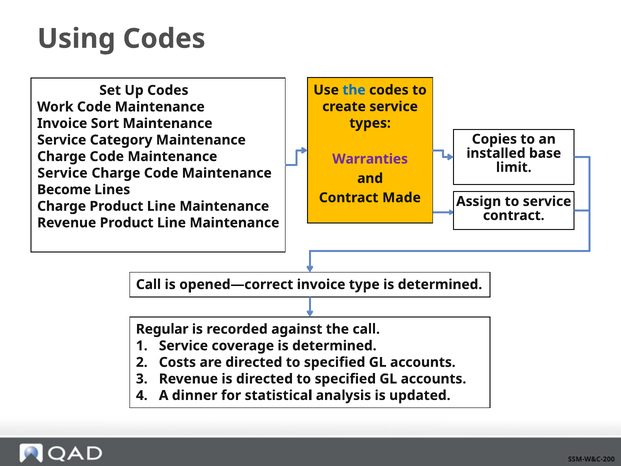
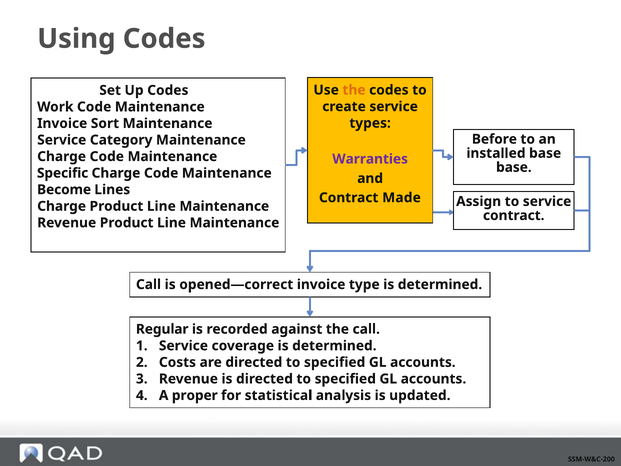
the at (354, 90) colour: blue -> orange
Copies: Copies -> Before
limit at (514, 167): limit -> base
Service at (62, 173): Service -> Specific
dinner: dinner -> proper
